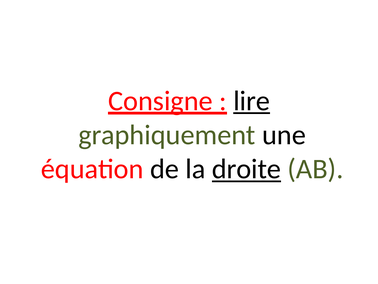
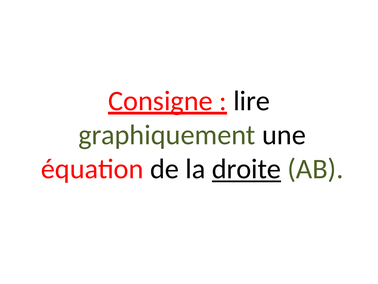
lire underline: present -> none
